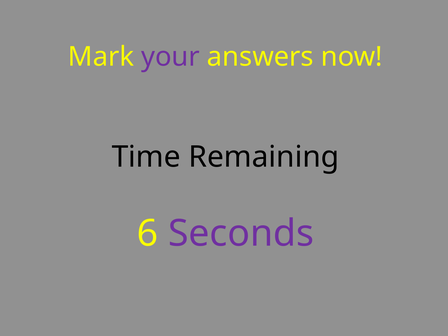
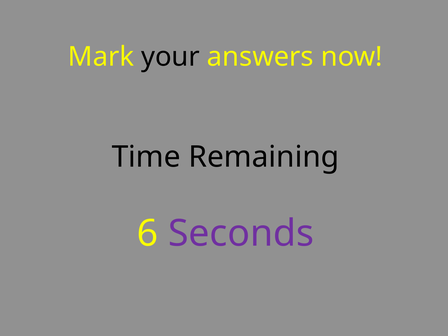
your colour: purple -> black
